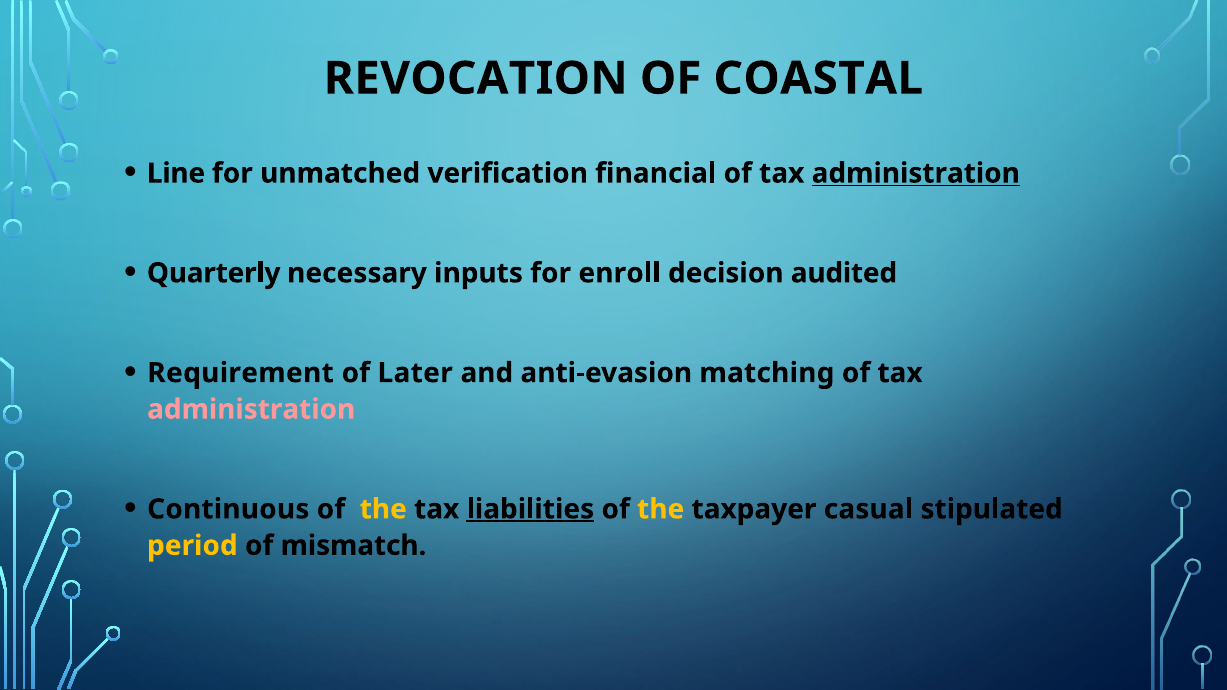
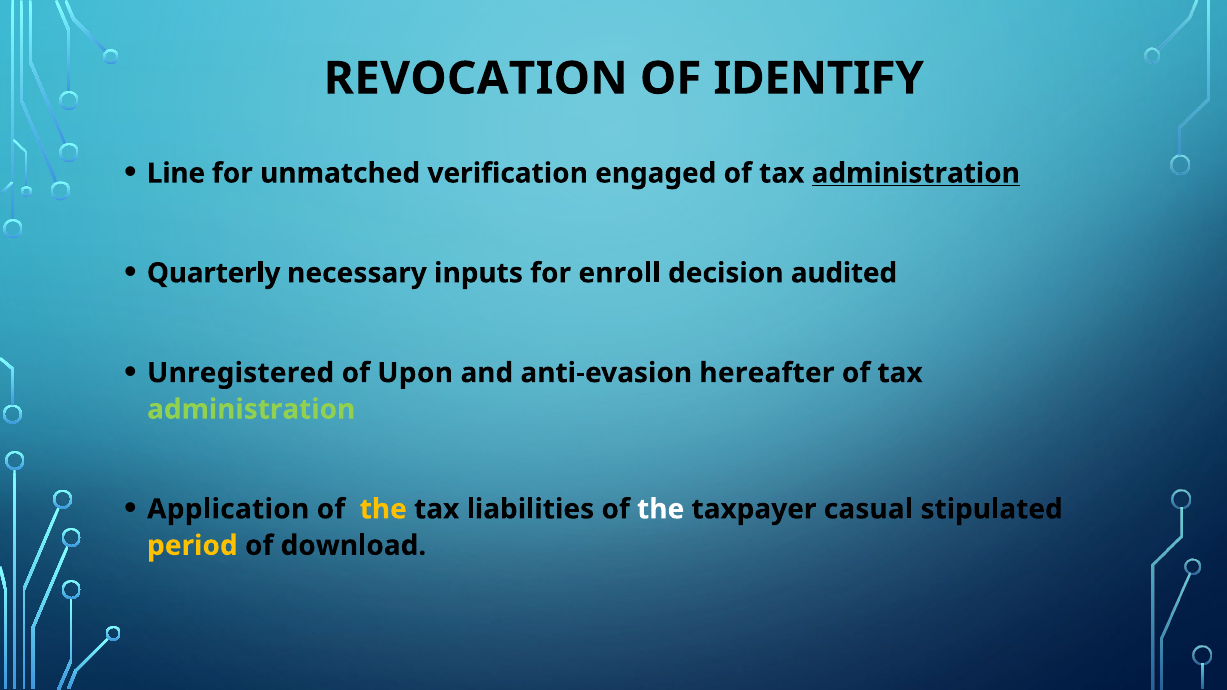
COASTAL: COASTAL -> IDENTIFY
financial: financial -> engaged
Requirement: Requirement -> Unregistered
Later: Later -> Upon
matching: matching -> hereafter
administration at (251, 409) colour: pink -> light green
Continuous: Continuous -> Application
liabilities underline: present -> none
the at (661, 509) colour: yellow -> white
mismatch: mismatch -> download
